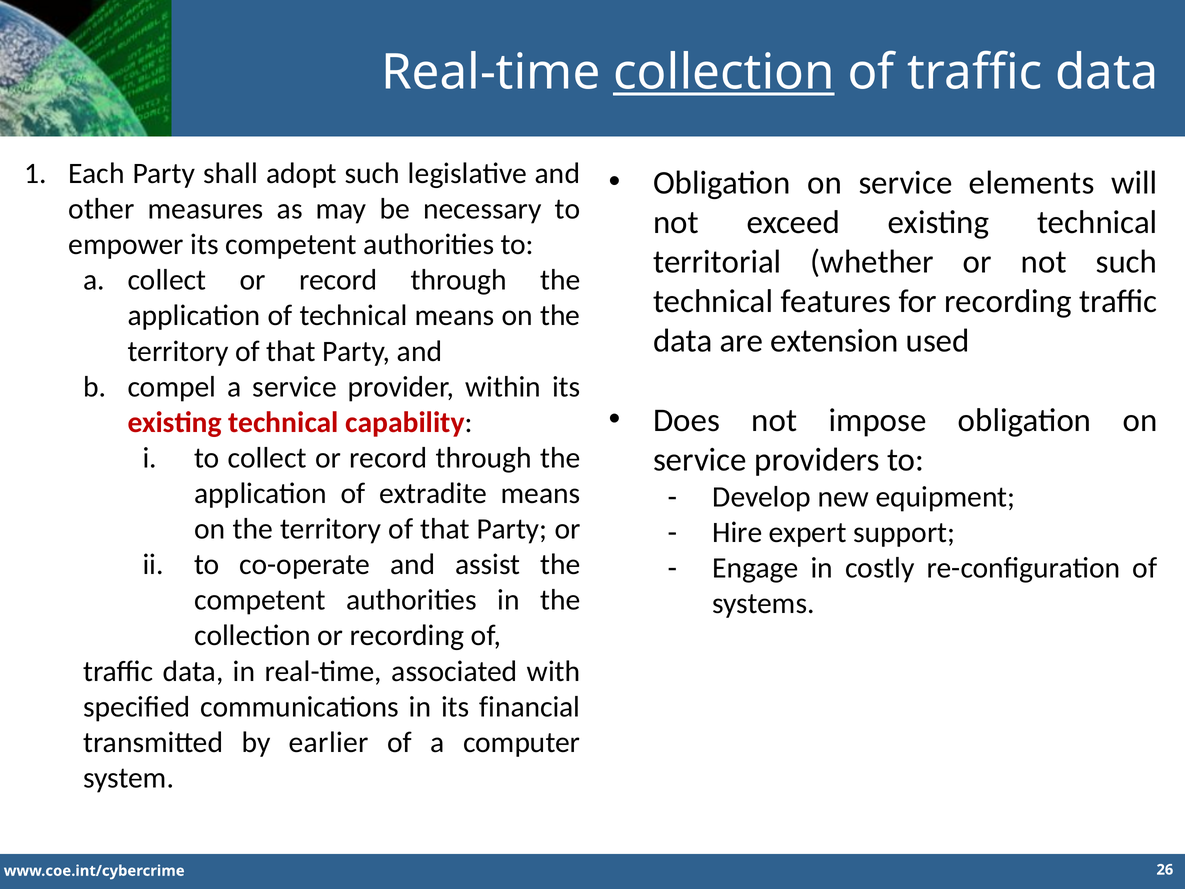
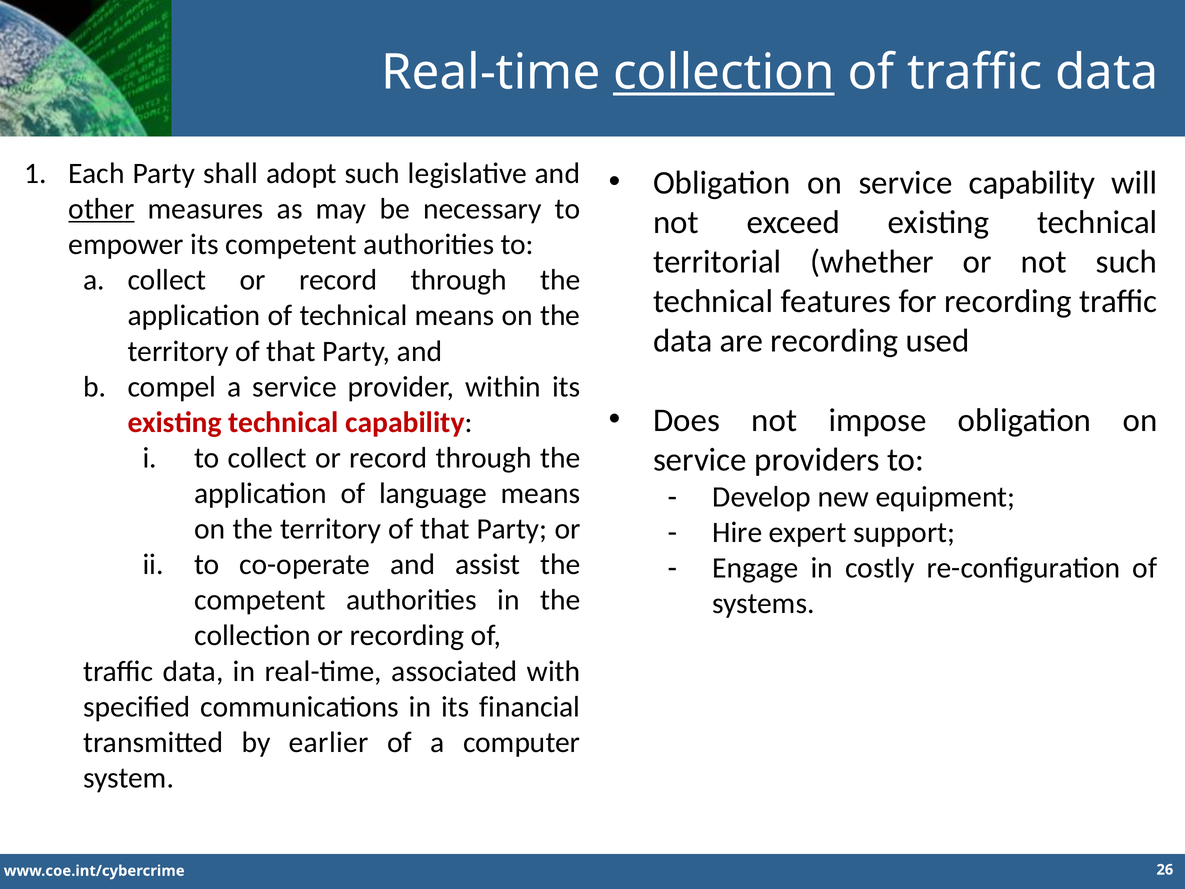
service elements: elements -> capability
other underline: none -> present
are extension: extension -> recording
extradite: extradite -> language
